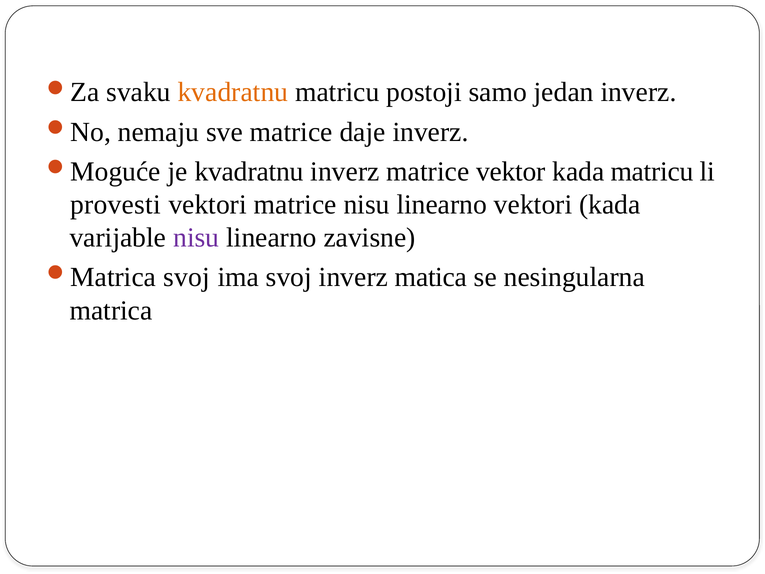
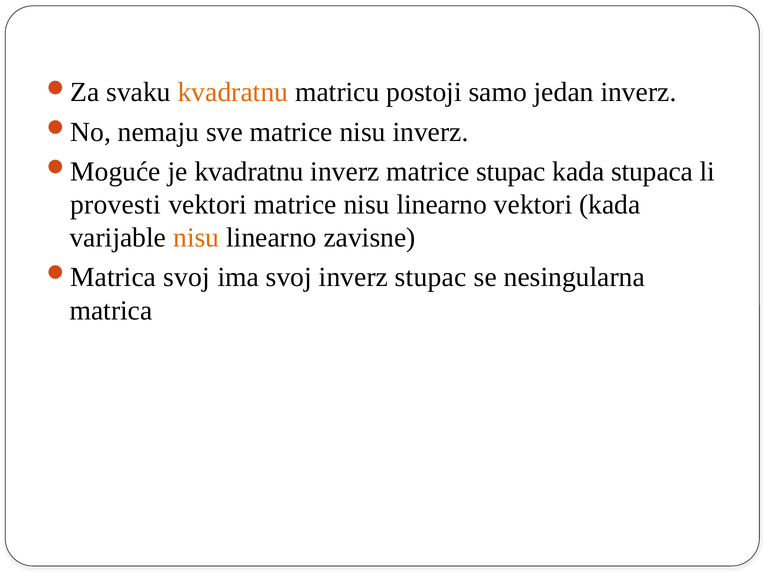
sve matrice daje: daje -> nisu
matrice vektor: vektor -> stupac
kada matricu: matricu -> stupaca
nisu at (196, 238) colour: purple -> orange
inverz matica: matica -> stupac
